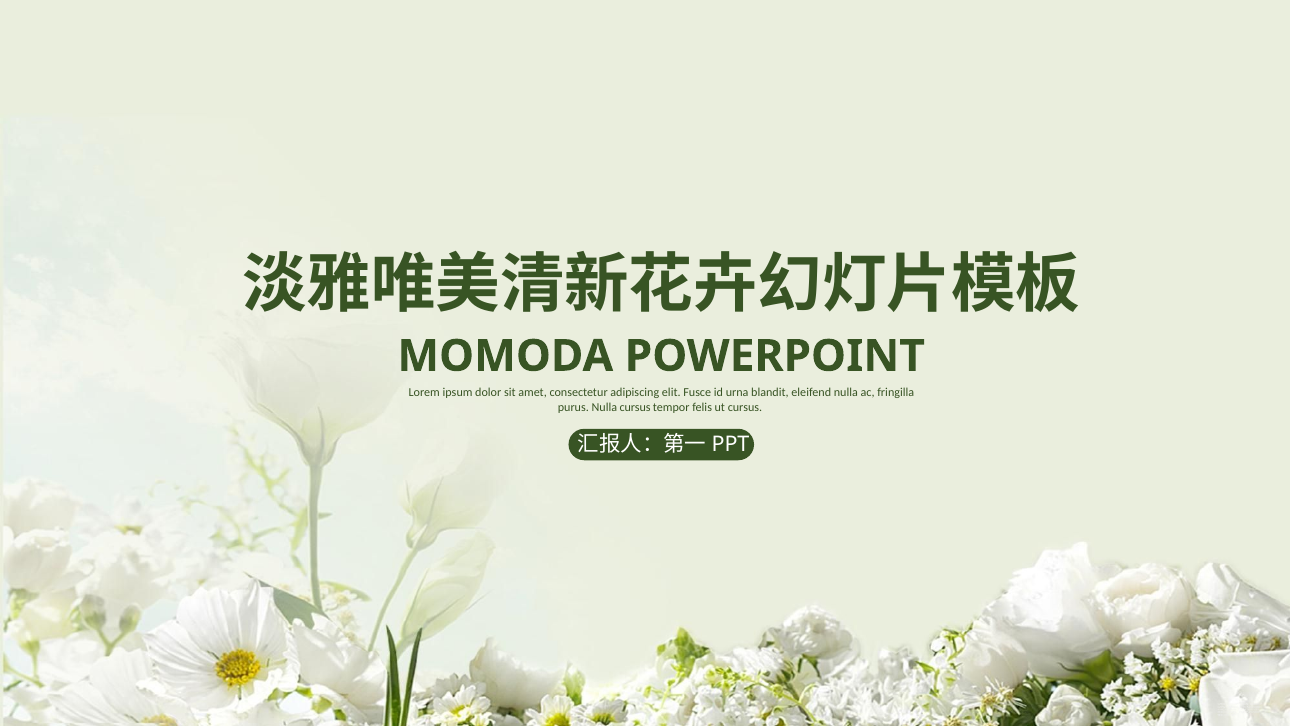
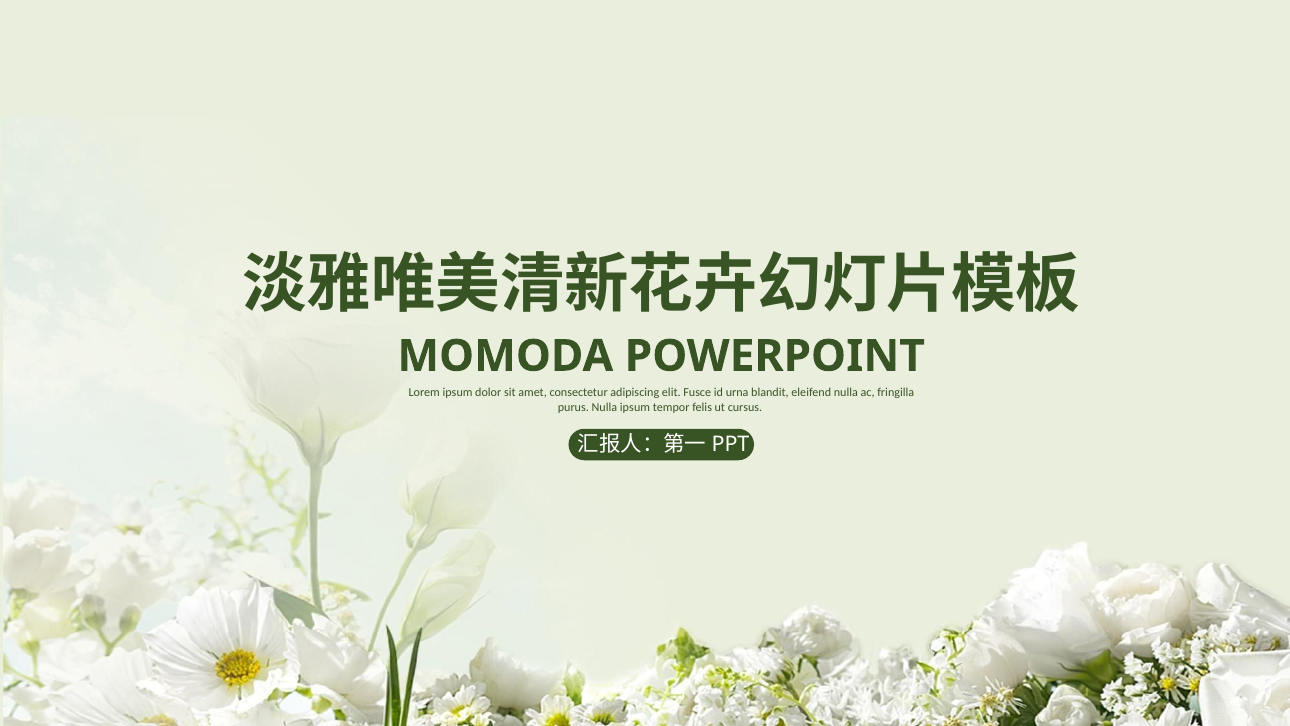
Nulla cursus: cursus -> ipsum
